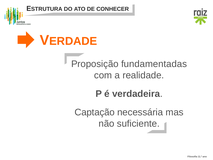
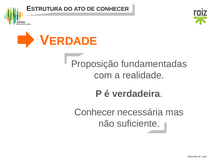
Captação at (95, 112): Captação -> Conhecer
